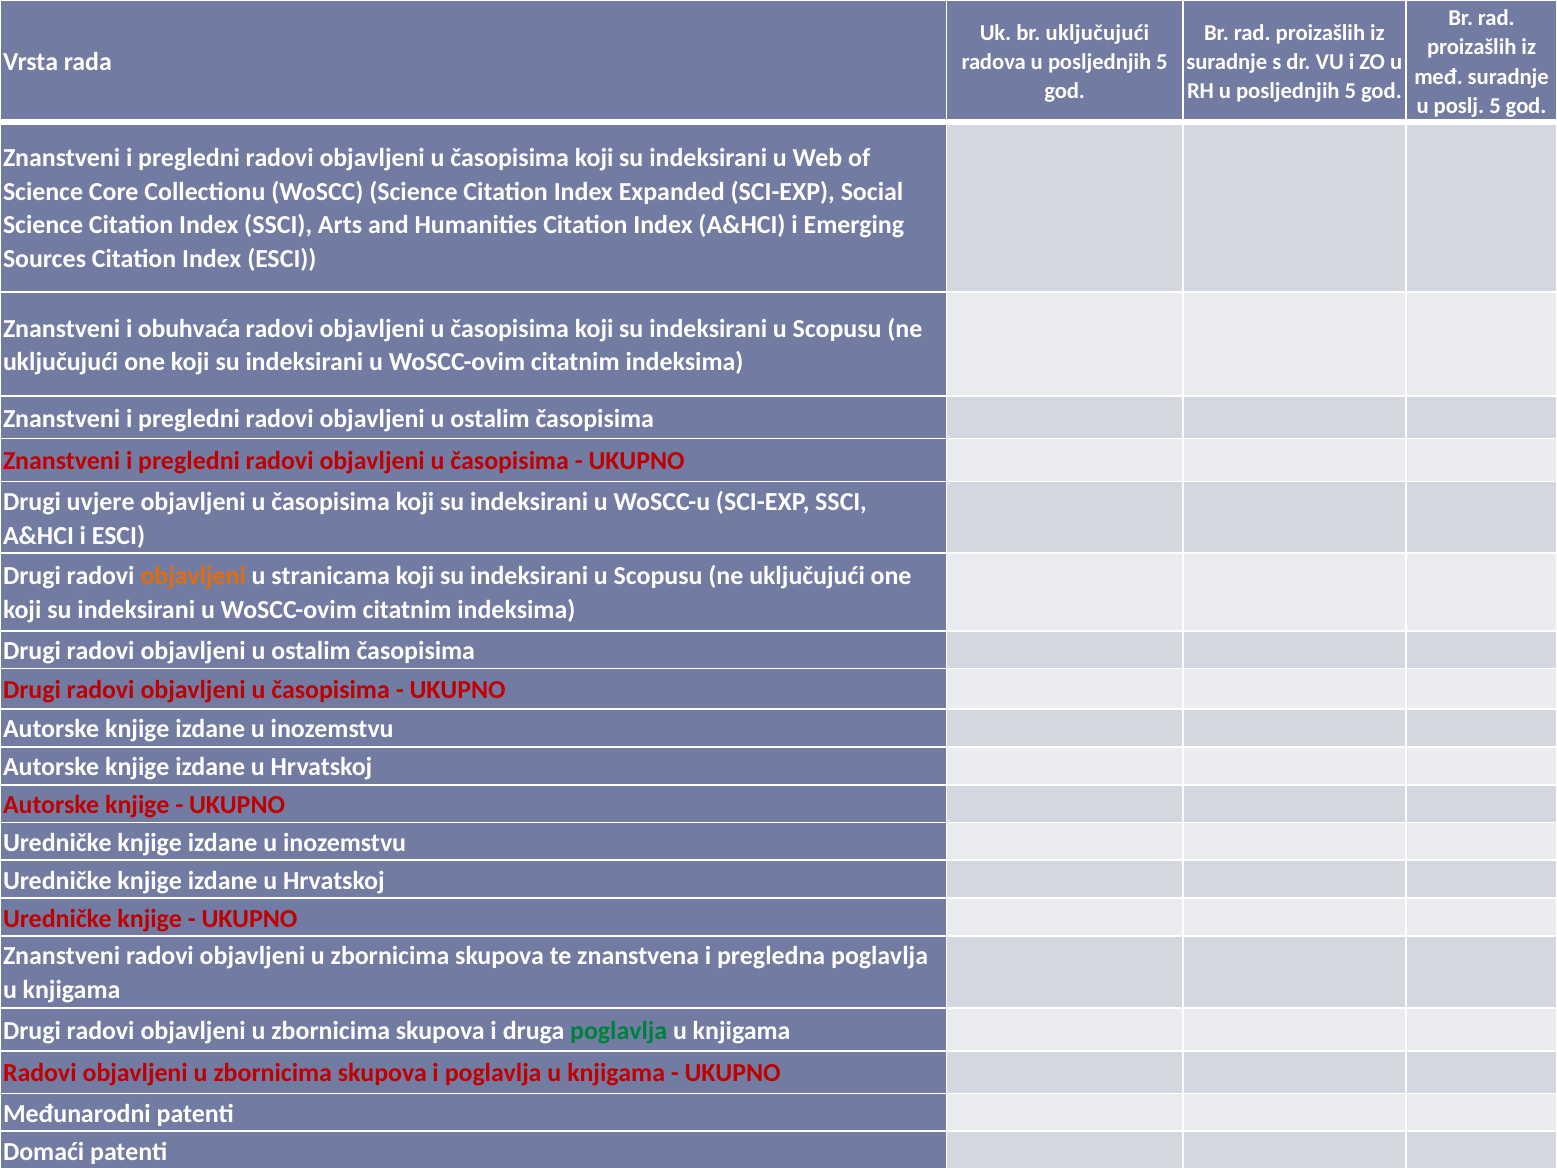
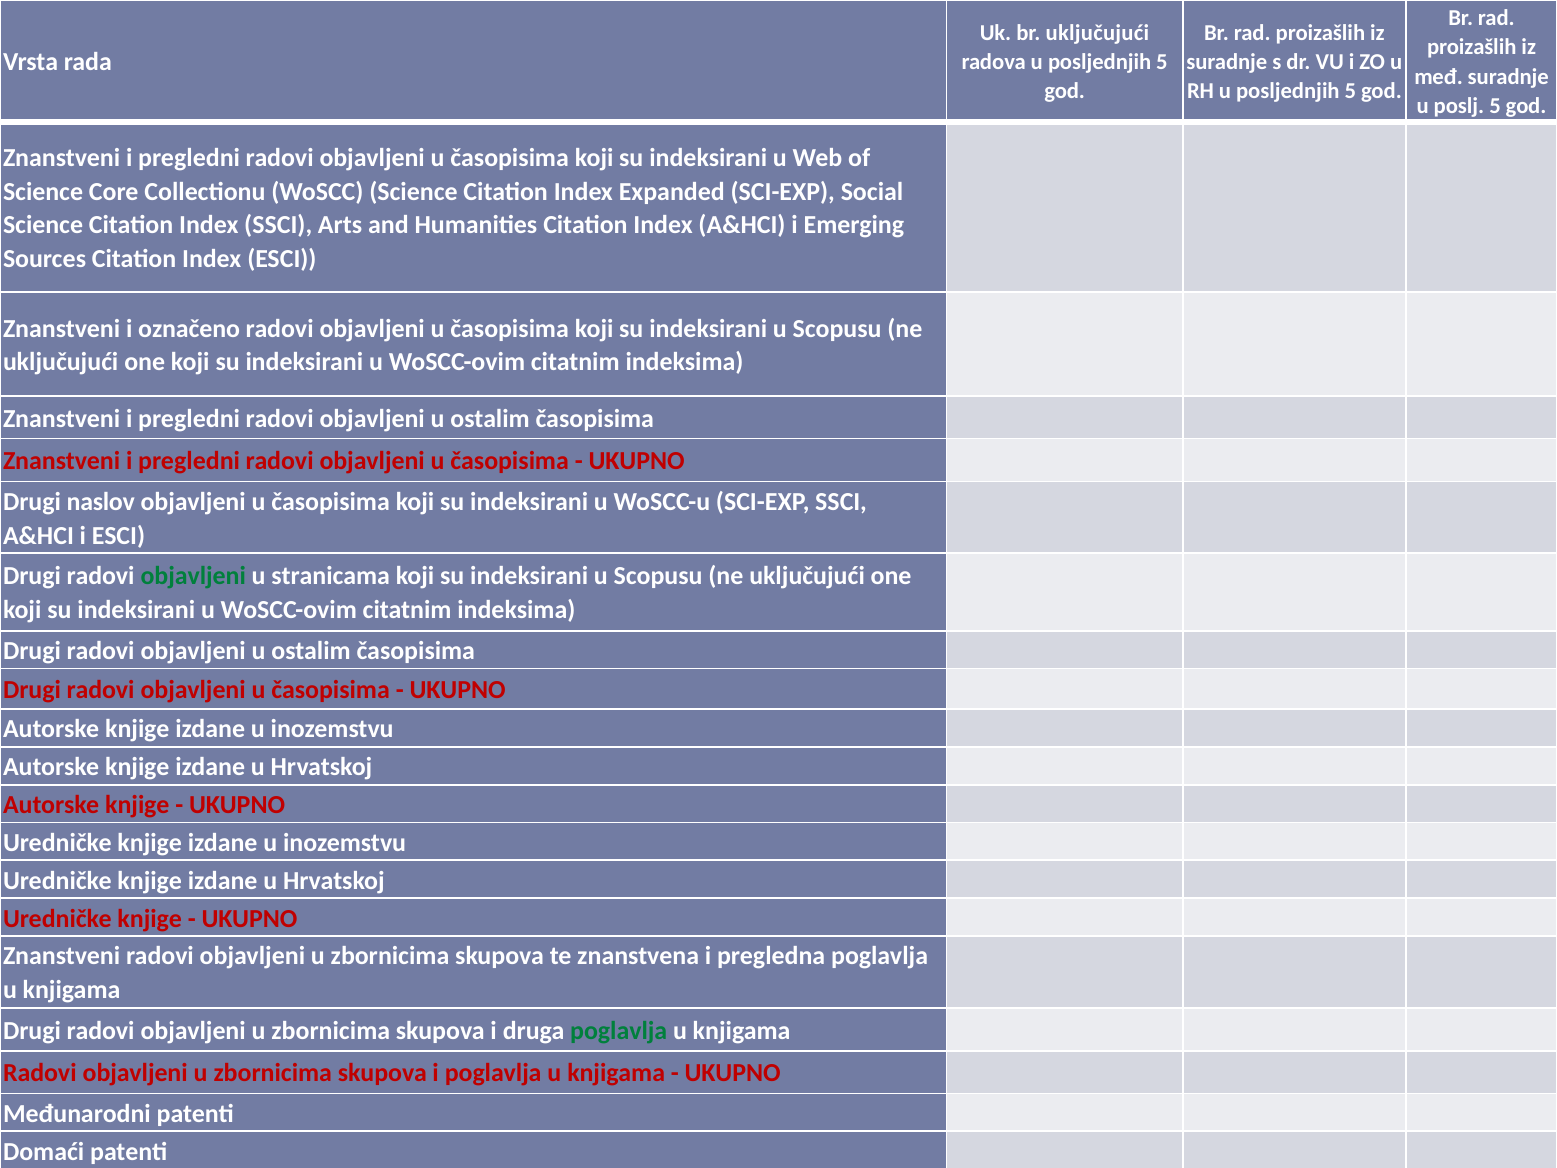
obuhvaća: obuhvaća -> označeno
uvjere: uvjere -> naslov
objavljeni at (193, 576) colour: orange -> green
